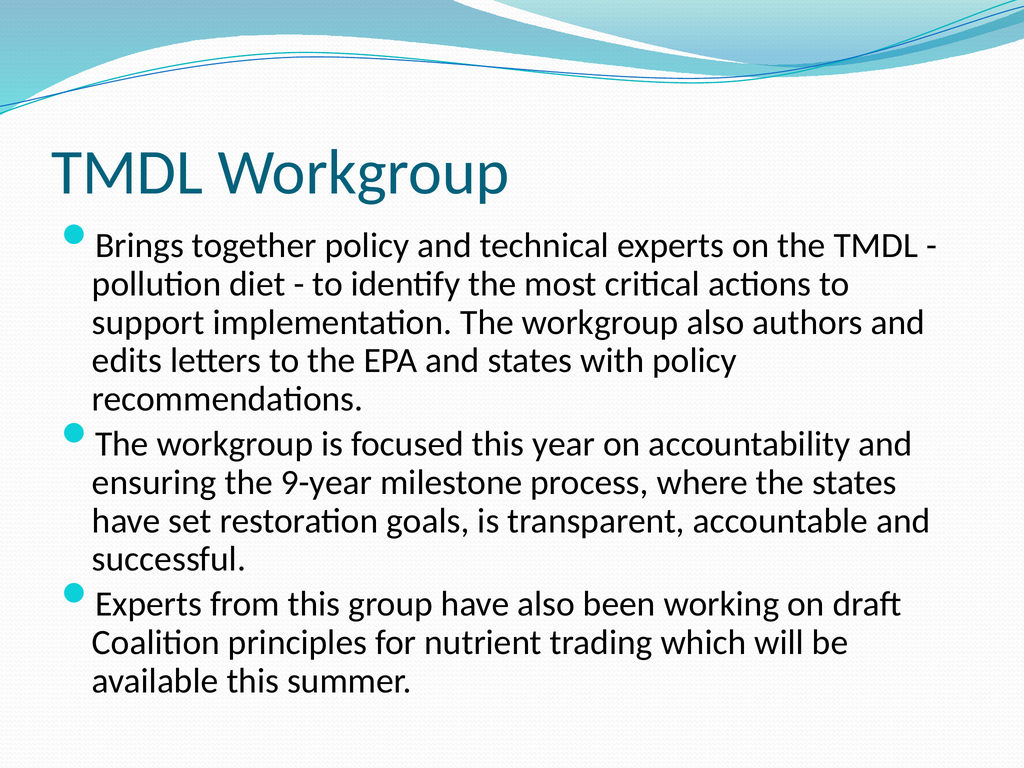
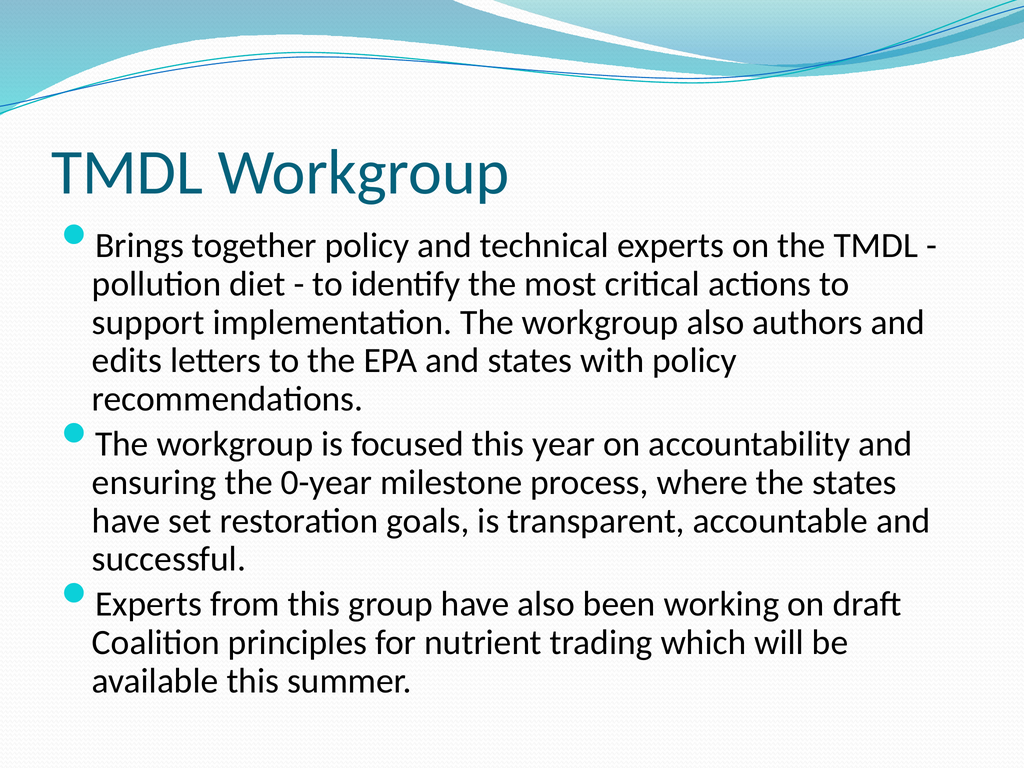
9-year: 9-year -> 0-year
